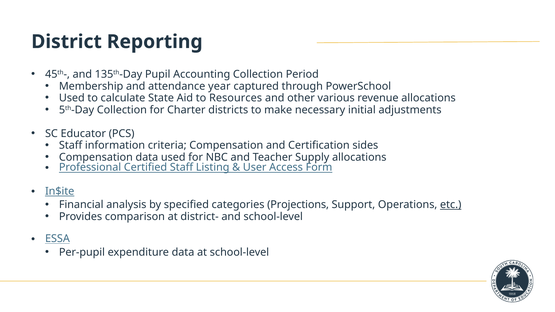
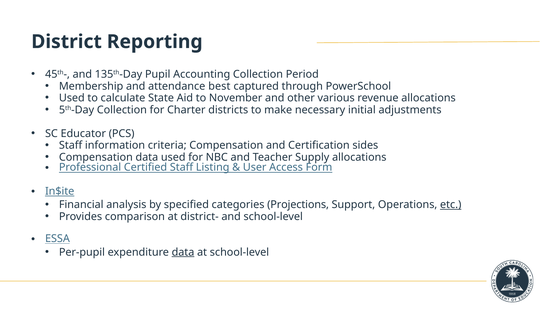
year: year -> best
Resources: Resources -> November
data at (183, 252) underline: none -> present
